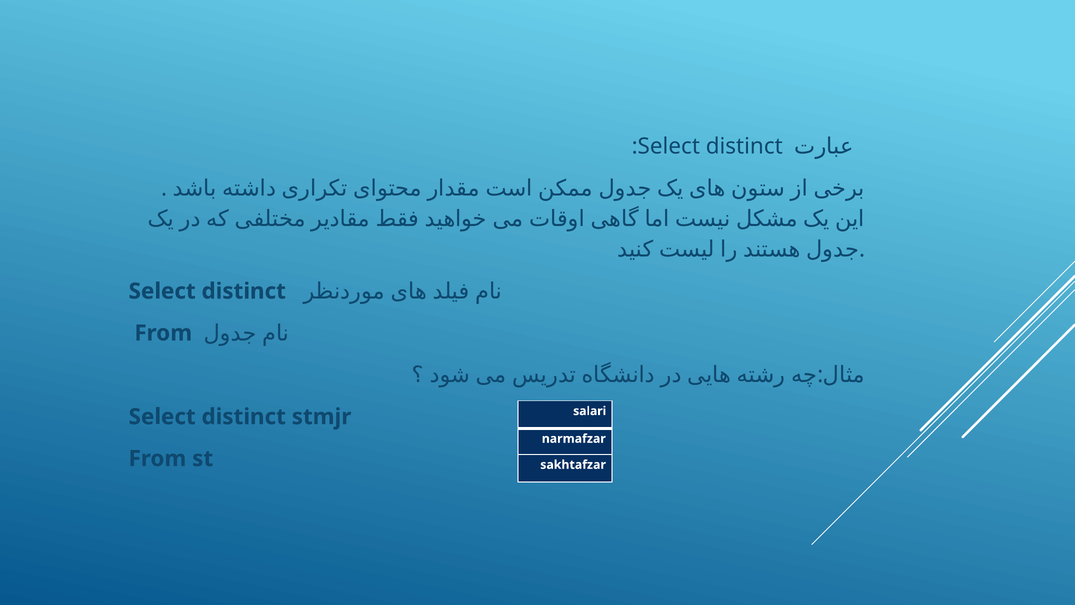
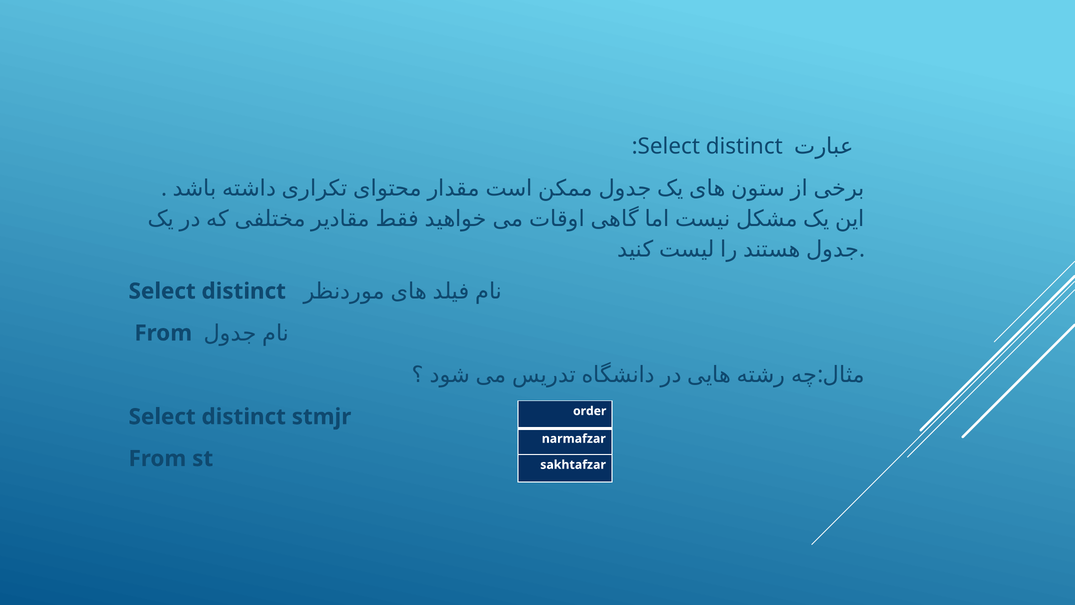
salari: salari -> order
